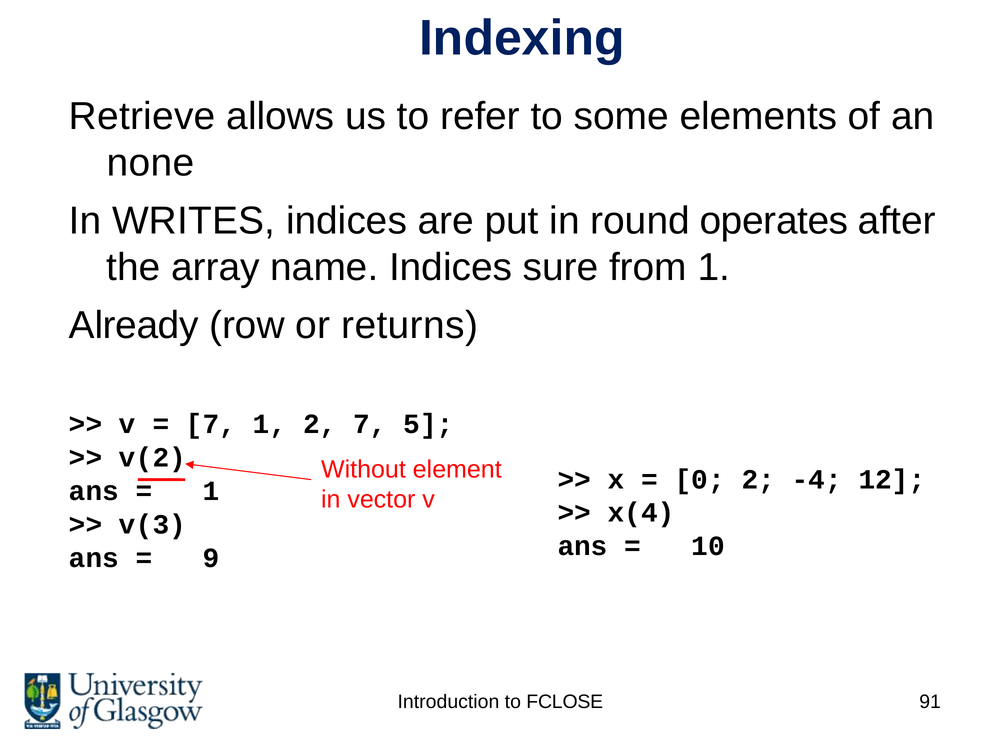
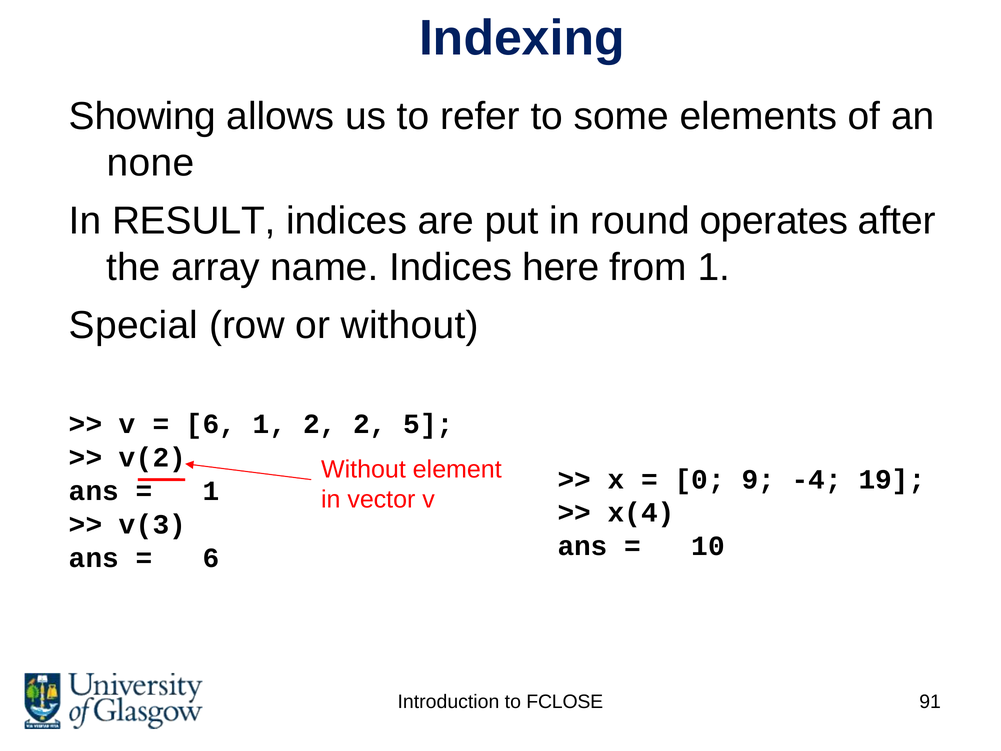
Retrieve: Retrieve -> Showing
WRITES: WRITES -> RESULT
sure: sure -> here
Already: Already -> Special
or returns: returns -> without
7 at (211, 424): 7 -> 6
2 7: 7 -> 2
0 2: 2 -> 9
12: 12 -> 19
9 at (211, 558): 9 -> 6
